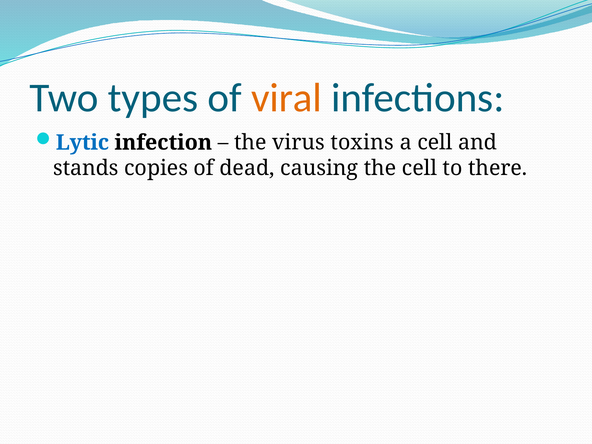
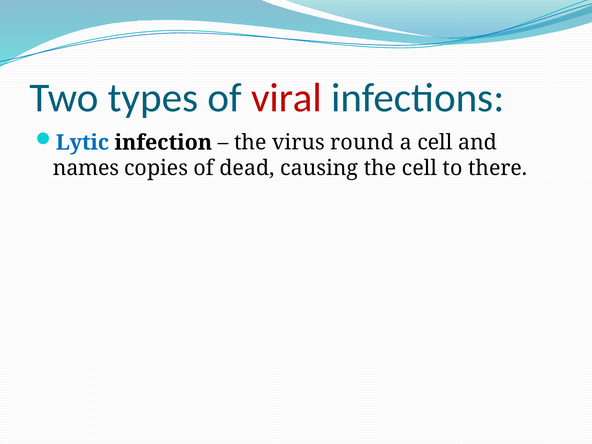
viral colour: orange -> red
toxins: toxins -> round
stands: stands -> names
